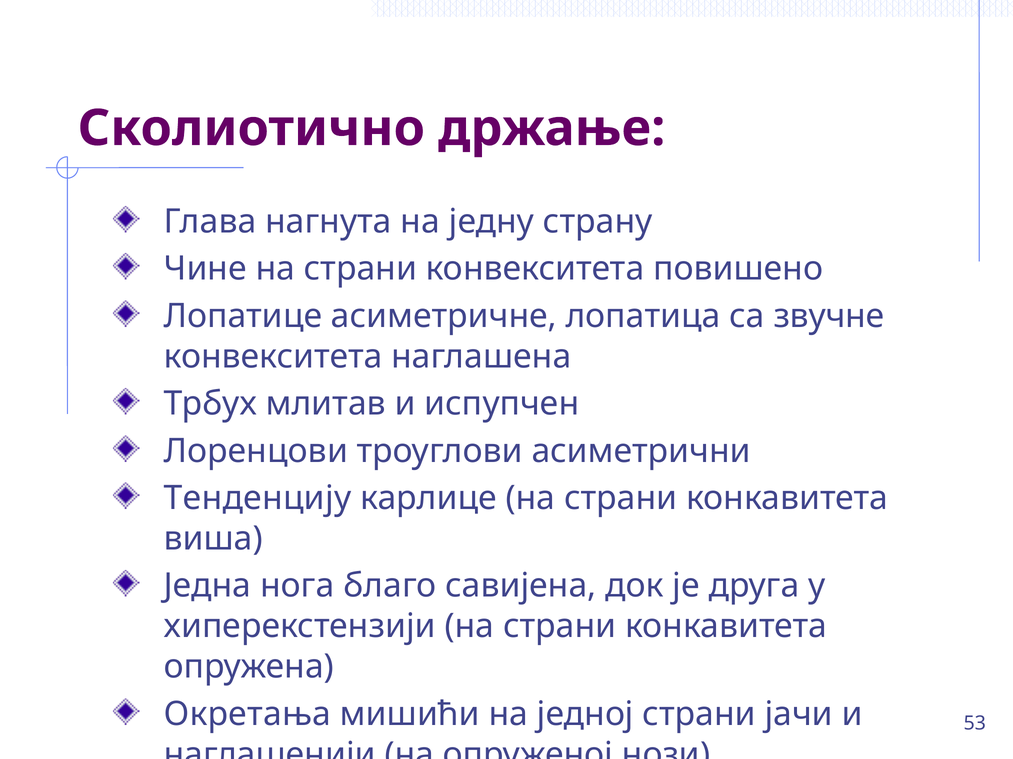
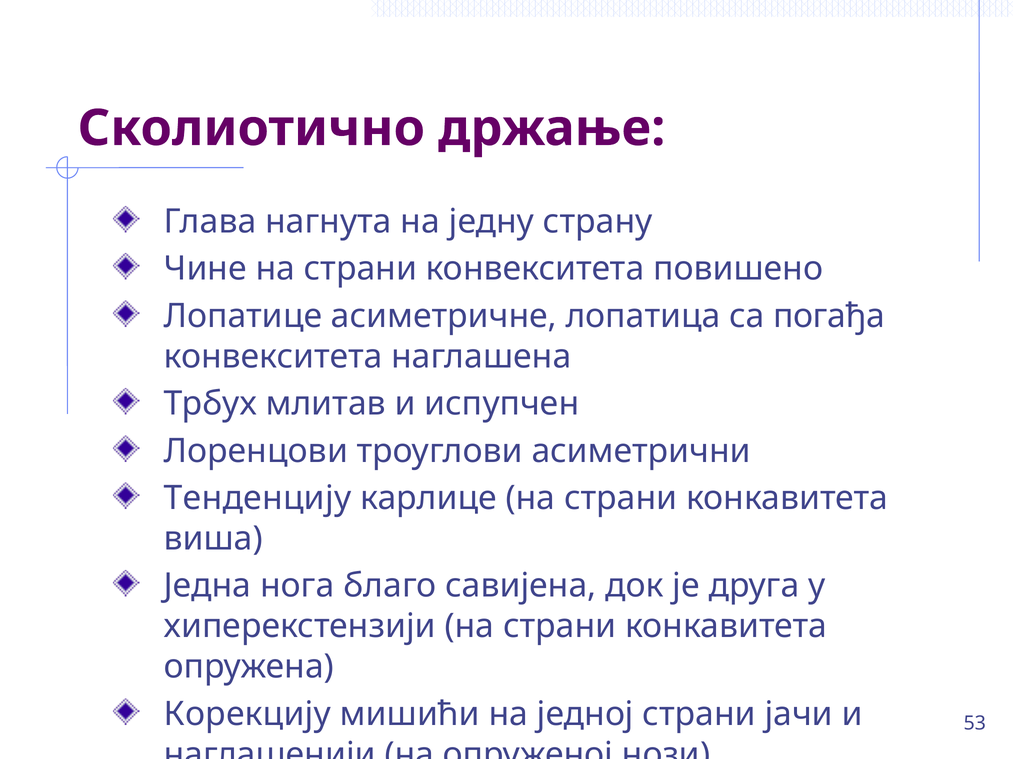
звучне: звучне -> погађа
Окретања: Окретања -> Корекцију
